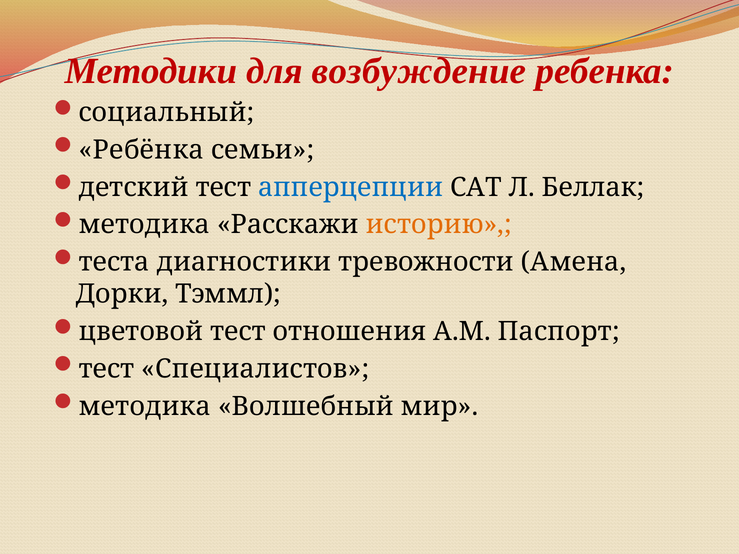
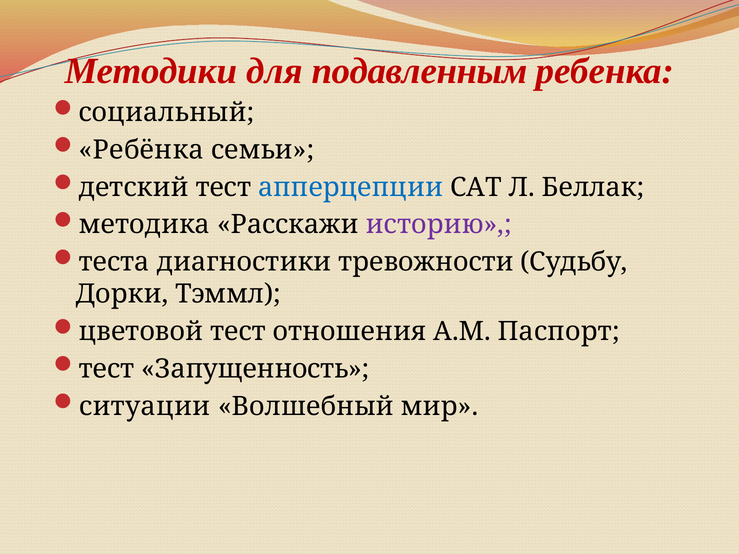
возбуждение: возбуждение -> подавленным
историю colour: orange -> purple
Амена: Амена -> Судьбу
Специалистов: Специалистов -> Запущенность
методика at (145, 406): методика -> ситуации
